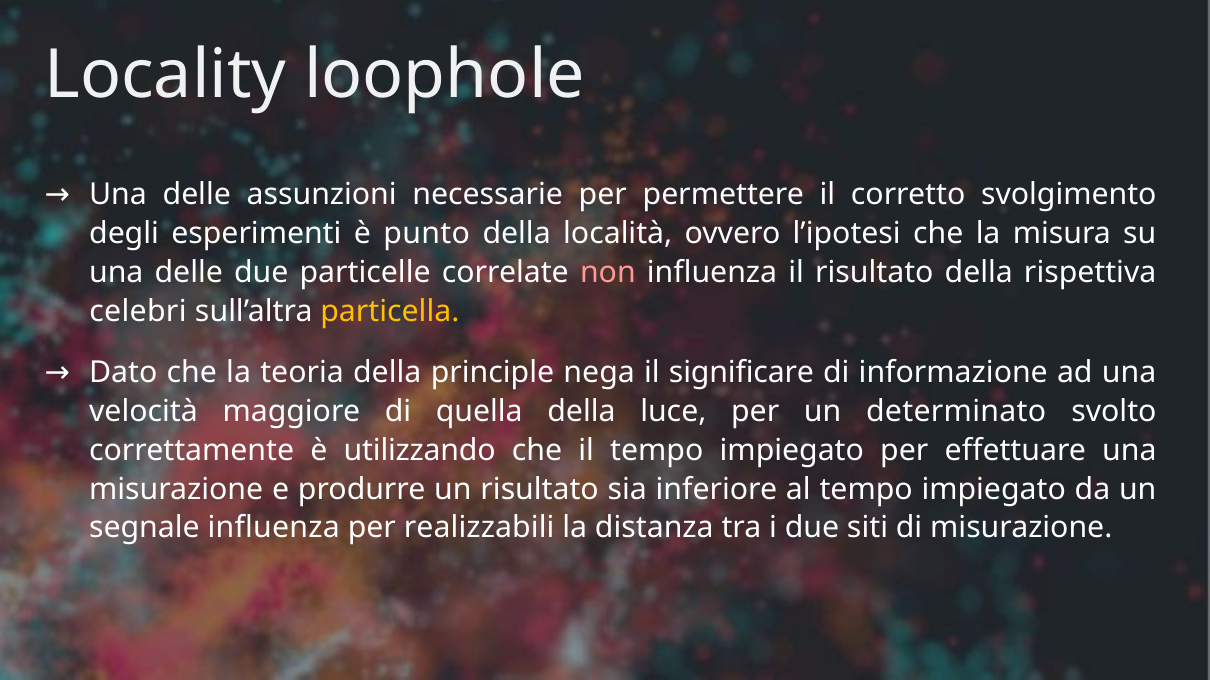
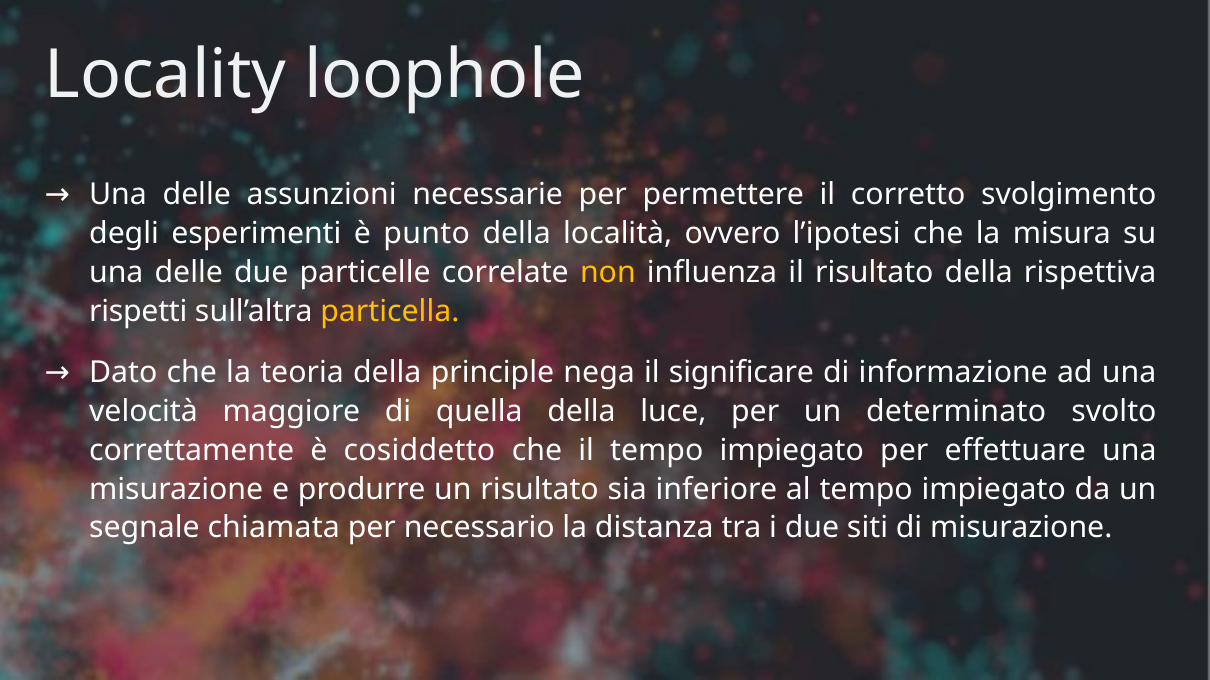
non colour: pink -> yellow
celebri: celebri -> rispetti
utilizzando: utilizzando -> cosiddetto
segnale influenza: influenza -> chiamata
realizzabili: realizzabili -> necessario
